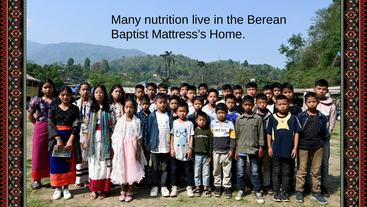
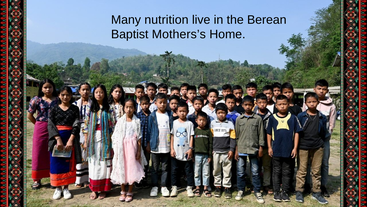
Mattress’s: Mattress’s -> Mothers’s
